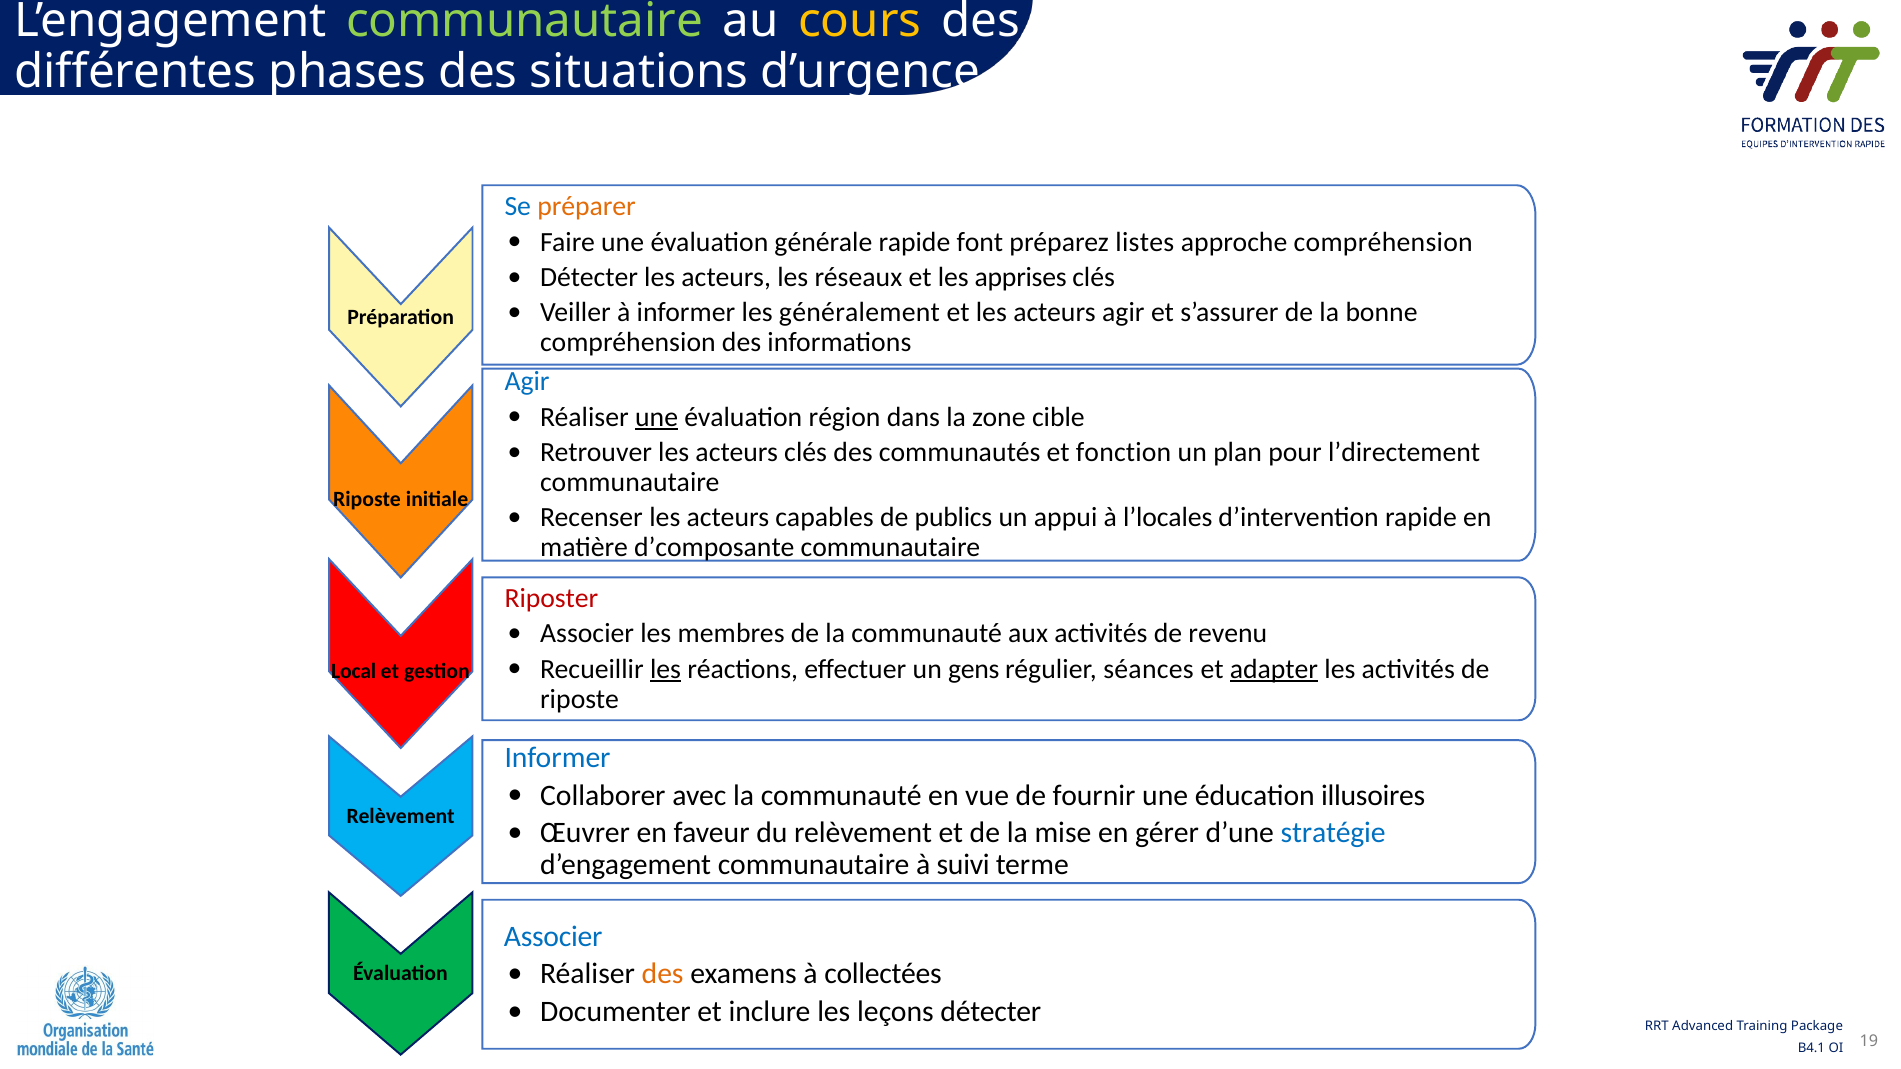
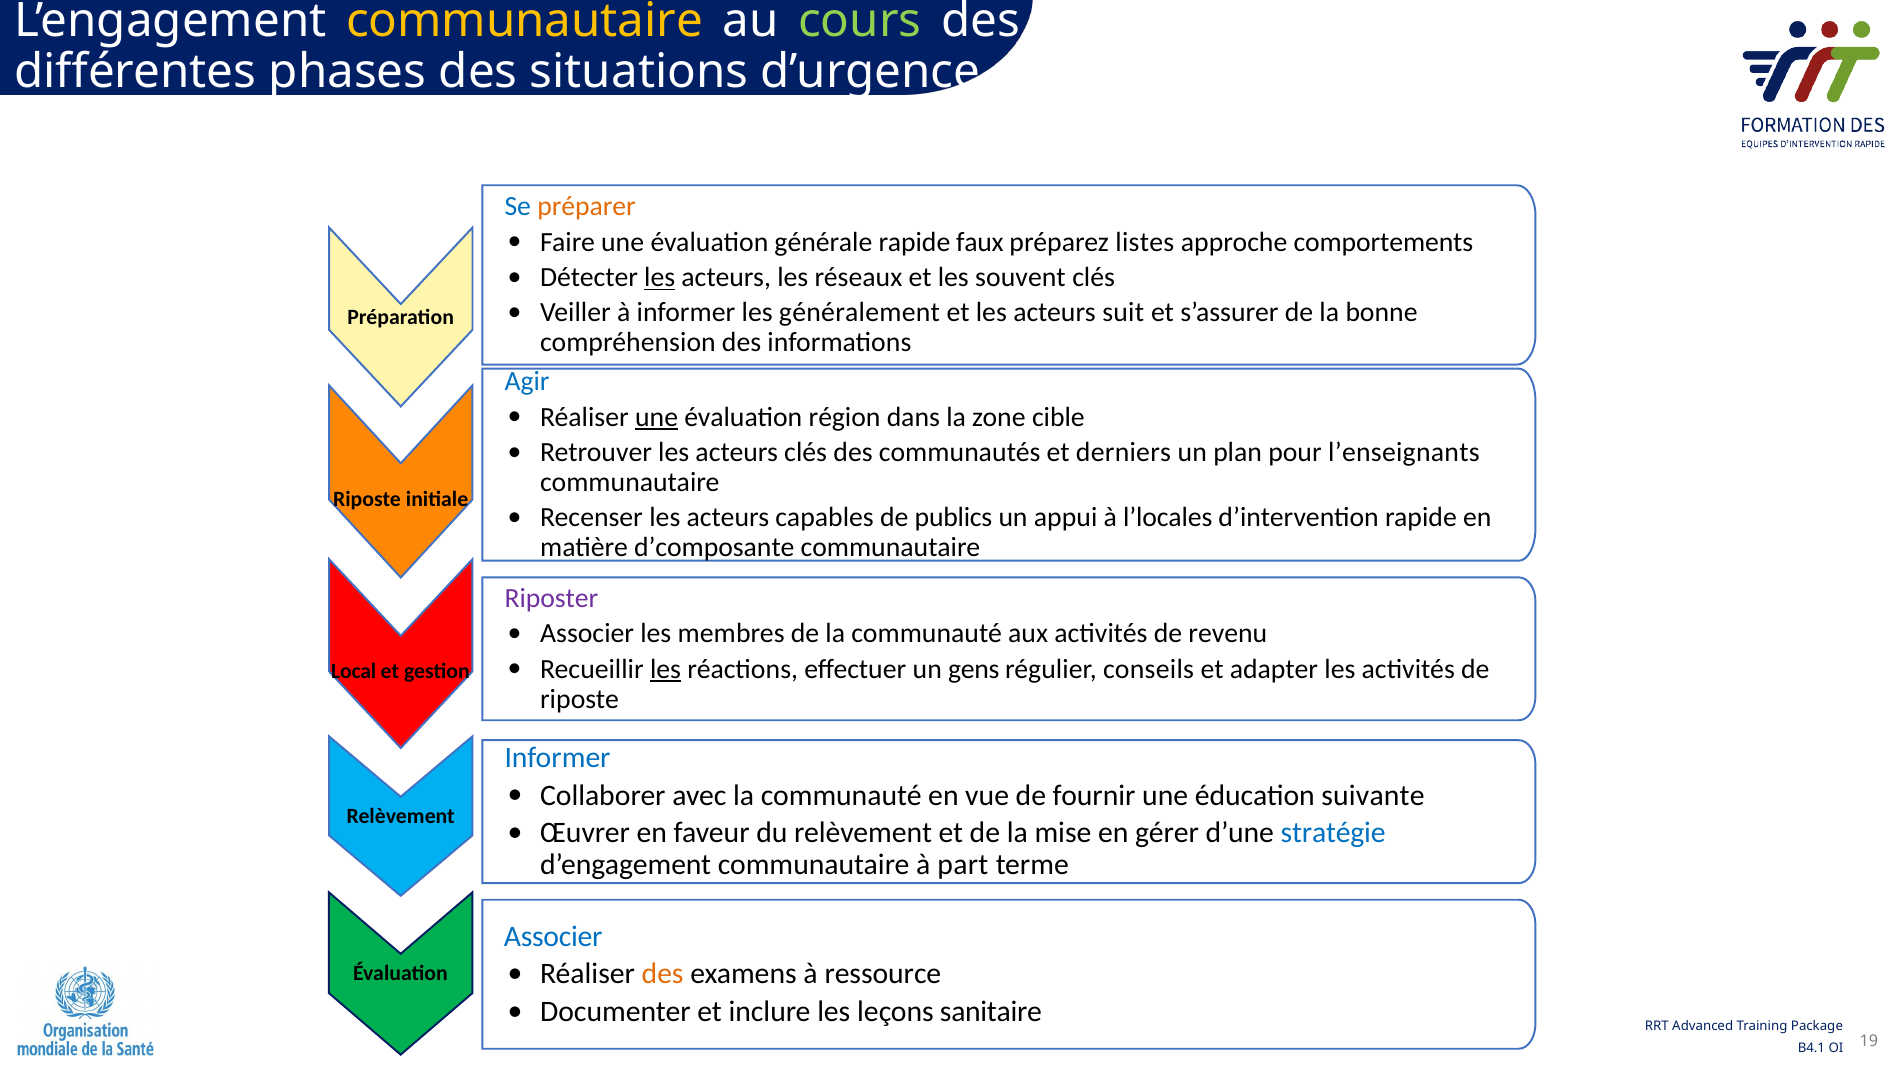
communautaire at (525, 21) colour: light green -> yellow
cours colour: yellow -> light green
font: font -> faux
approche compréhension: compréhension -> comportements
les at (660, 278) underline: none -> present
apprises: apprises -> souvent
acteurs agir: agir -> suit
fonction: fonction -> derniers
l’directement: l’directement -> l’enseignants
Riposter colour: red -> purple
séances: séances -> conseils
adapter underline: present -> none
illusoires: illusoires -> suivante
suivi: suivi -> part
collectées: collectées -> ressource
leçons détecter: détecter -> sanitaire
